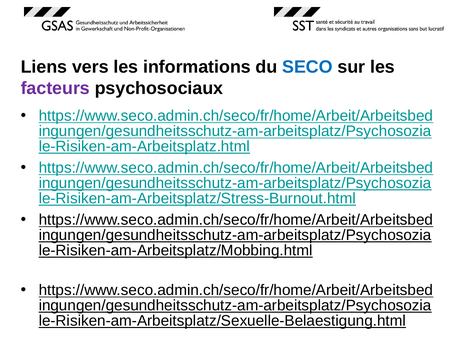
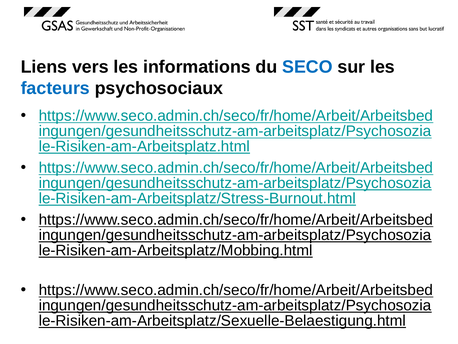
facteurs colour: purple -> blue
